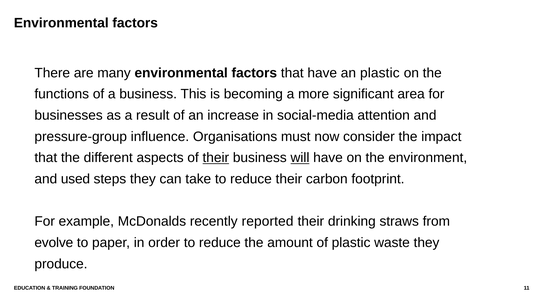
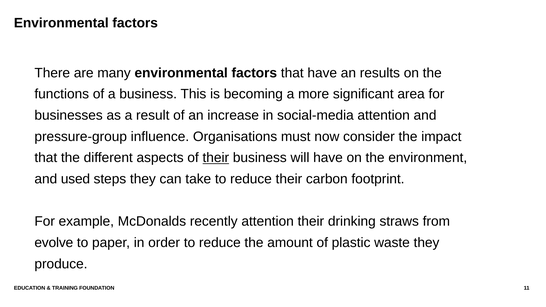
an plastic: plastic -> results
will underline: present -> none
recently reported: reported -> attention
